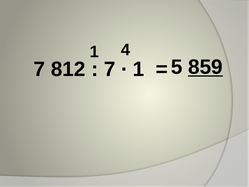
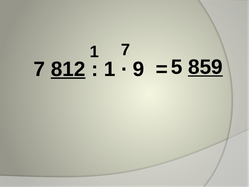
1 4: 4 -> 7
812 underline: none -> present
7 at (110, 69): 7 -> 1
1 at (138, 69): 1 -> 9
